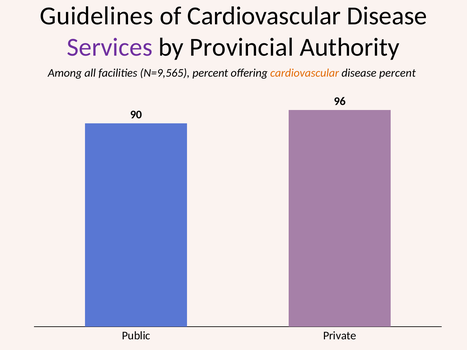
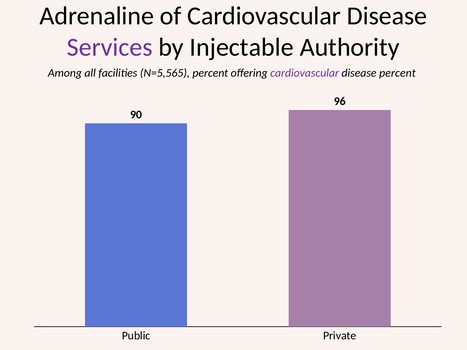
Guidelines: Guidelines -> Adrenaline
Provincial: Provincial -> Injectable
N=9,565: N=9,565 -> N=5,565
cardiovascular at (305, 73) colour: orange -> purple
